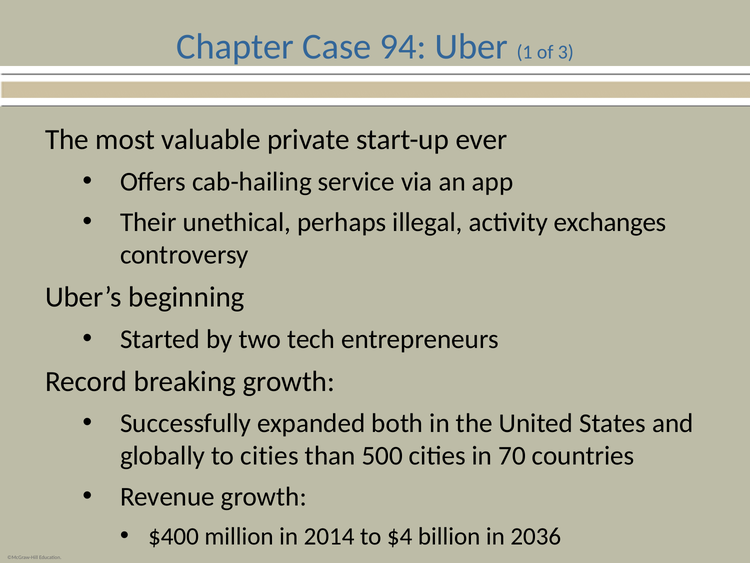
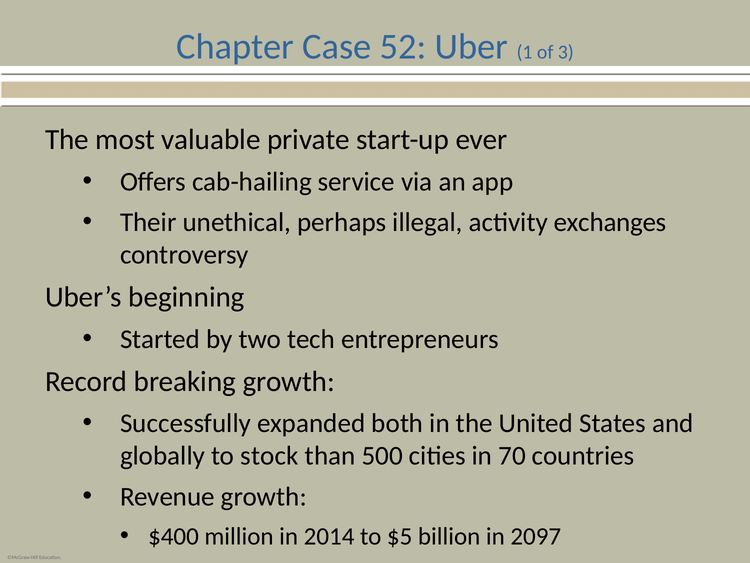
94: 94 -> 52
to cities: cities -> stock
$4: $4 -> $5
2036: 2036 -> 2097
